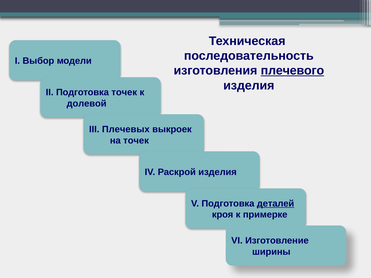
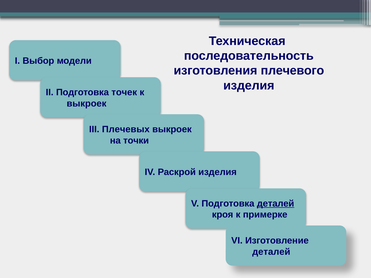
плечевого underline: present -> none
долевой at (87, 104): долевой -> выкроек
на точек: точек -> точки
ширины at (271, 252): ширины -> деталей
